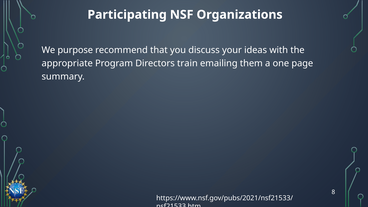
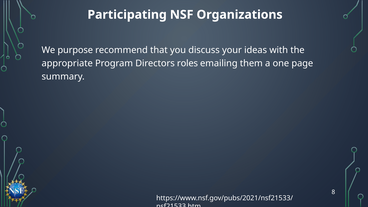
train: train -> roles
